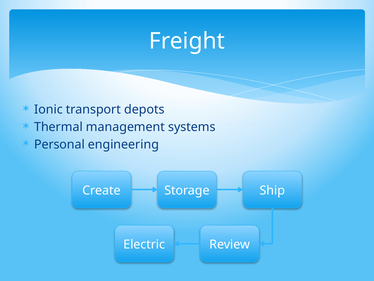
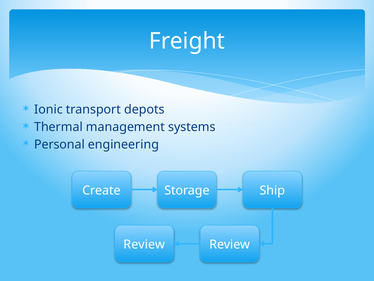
Electric at (144, 244): Electric -> Review
